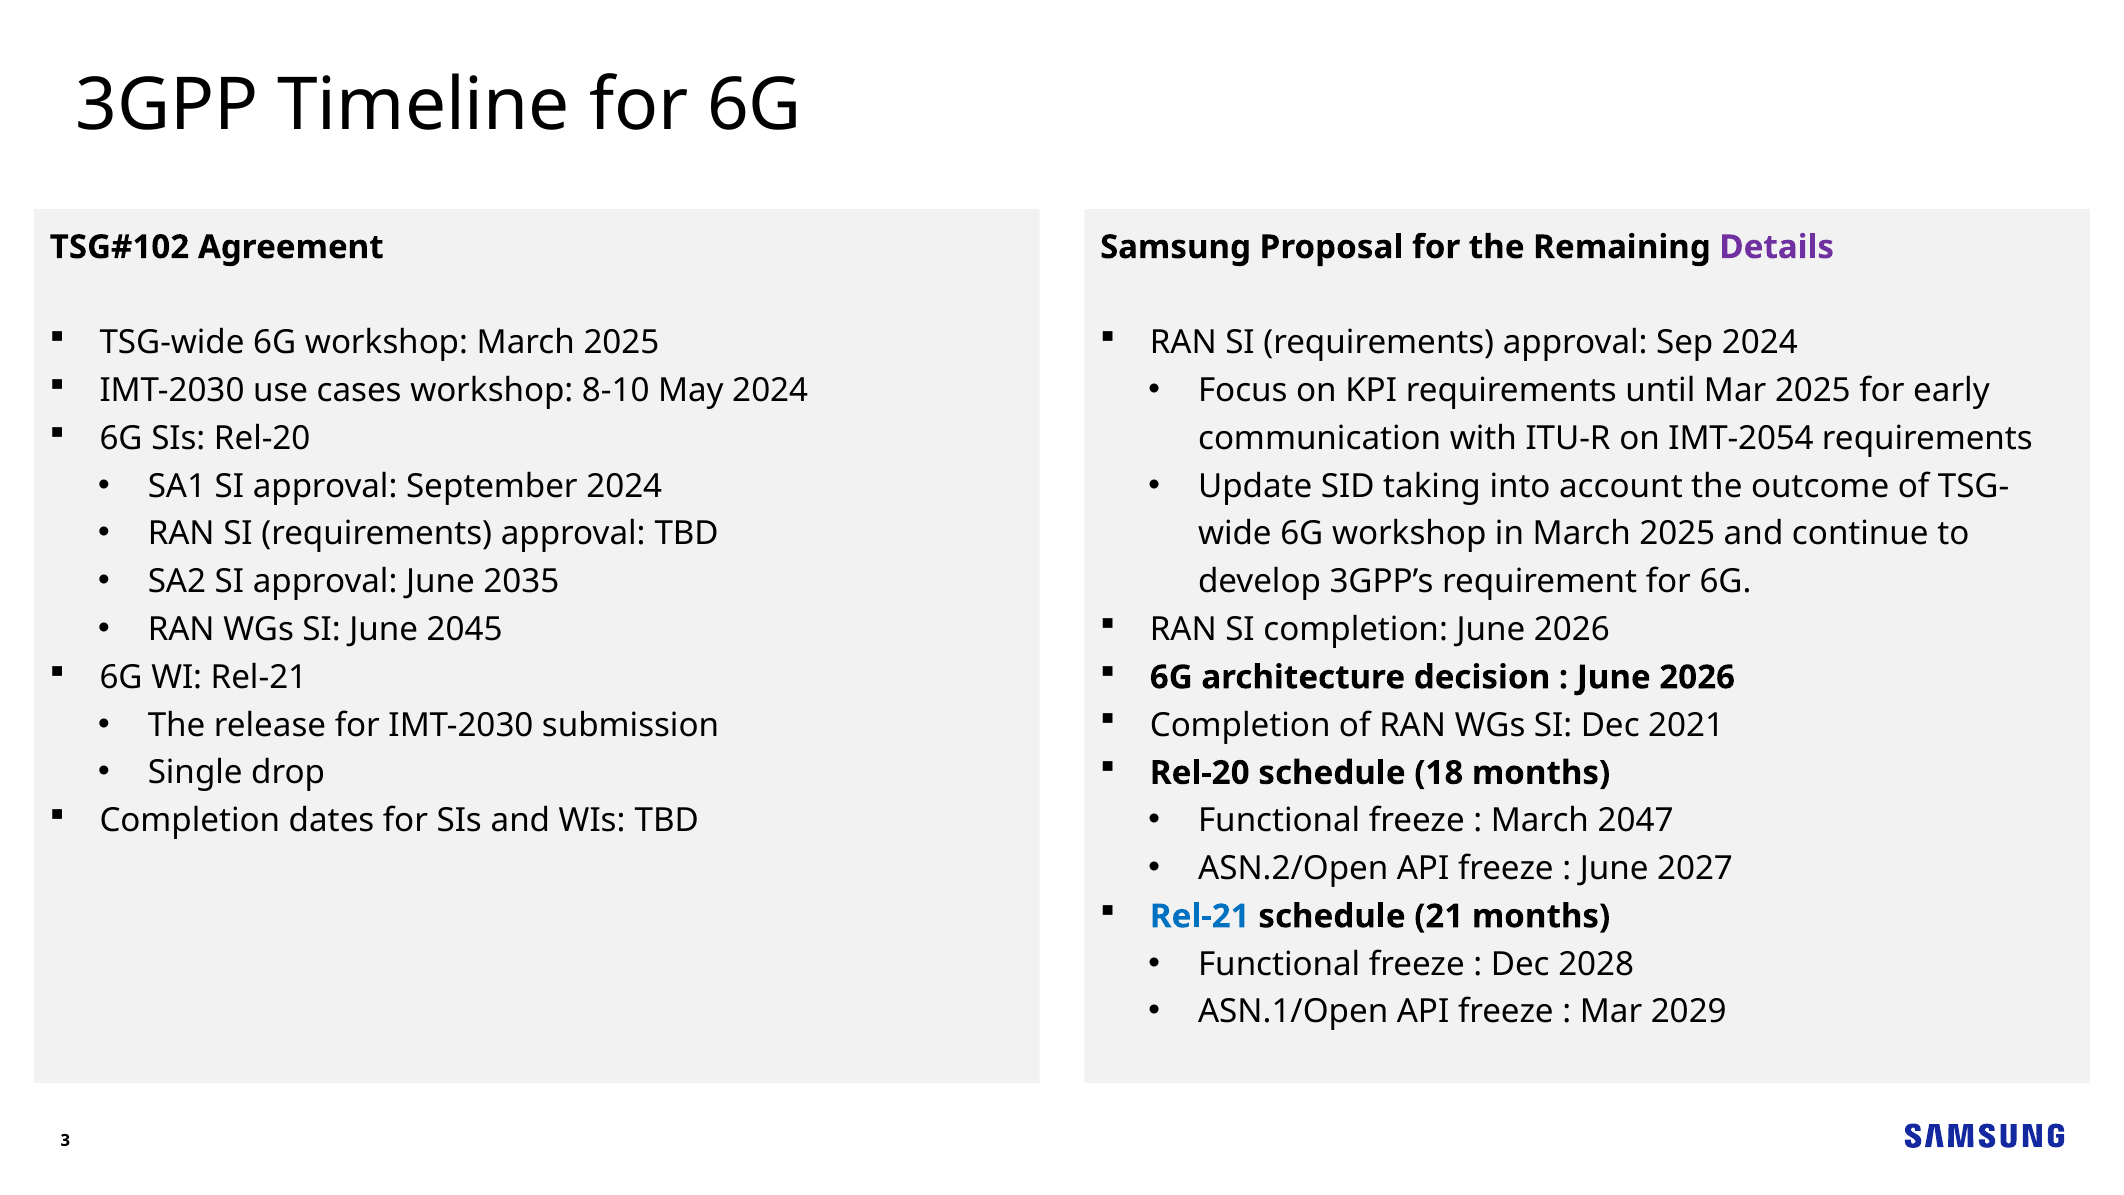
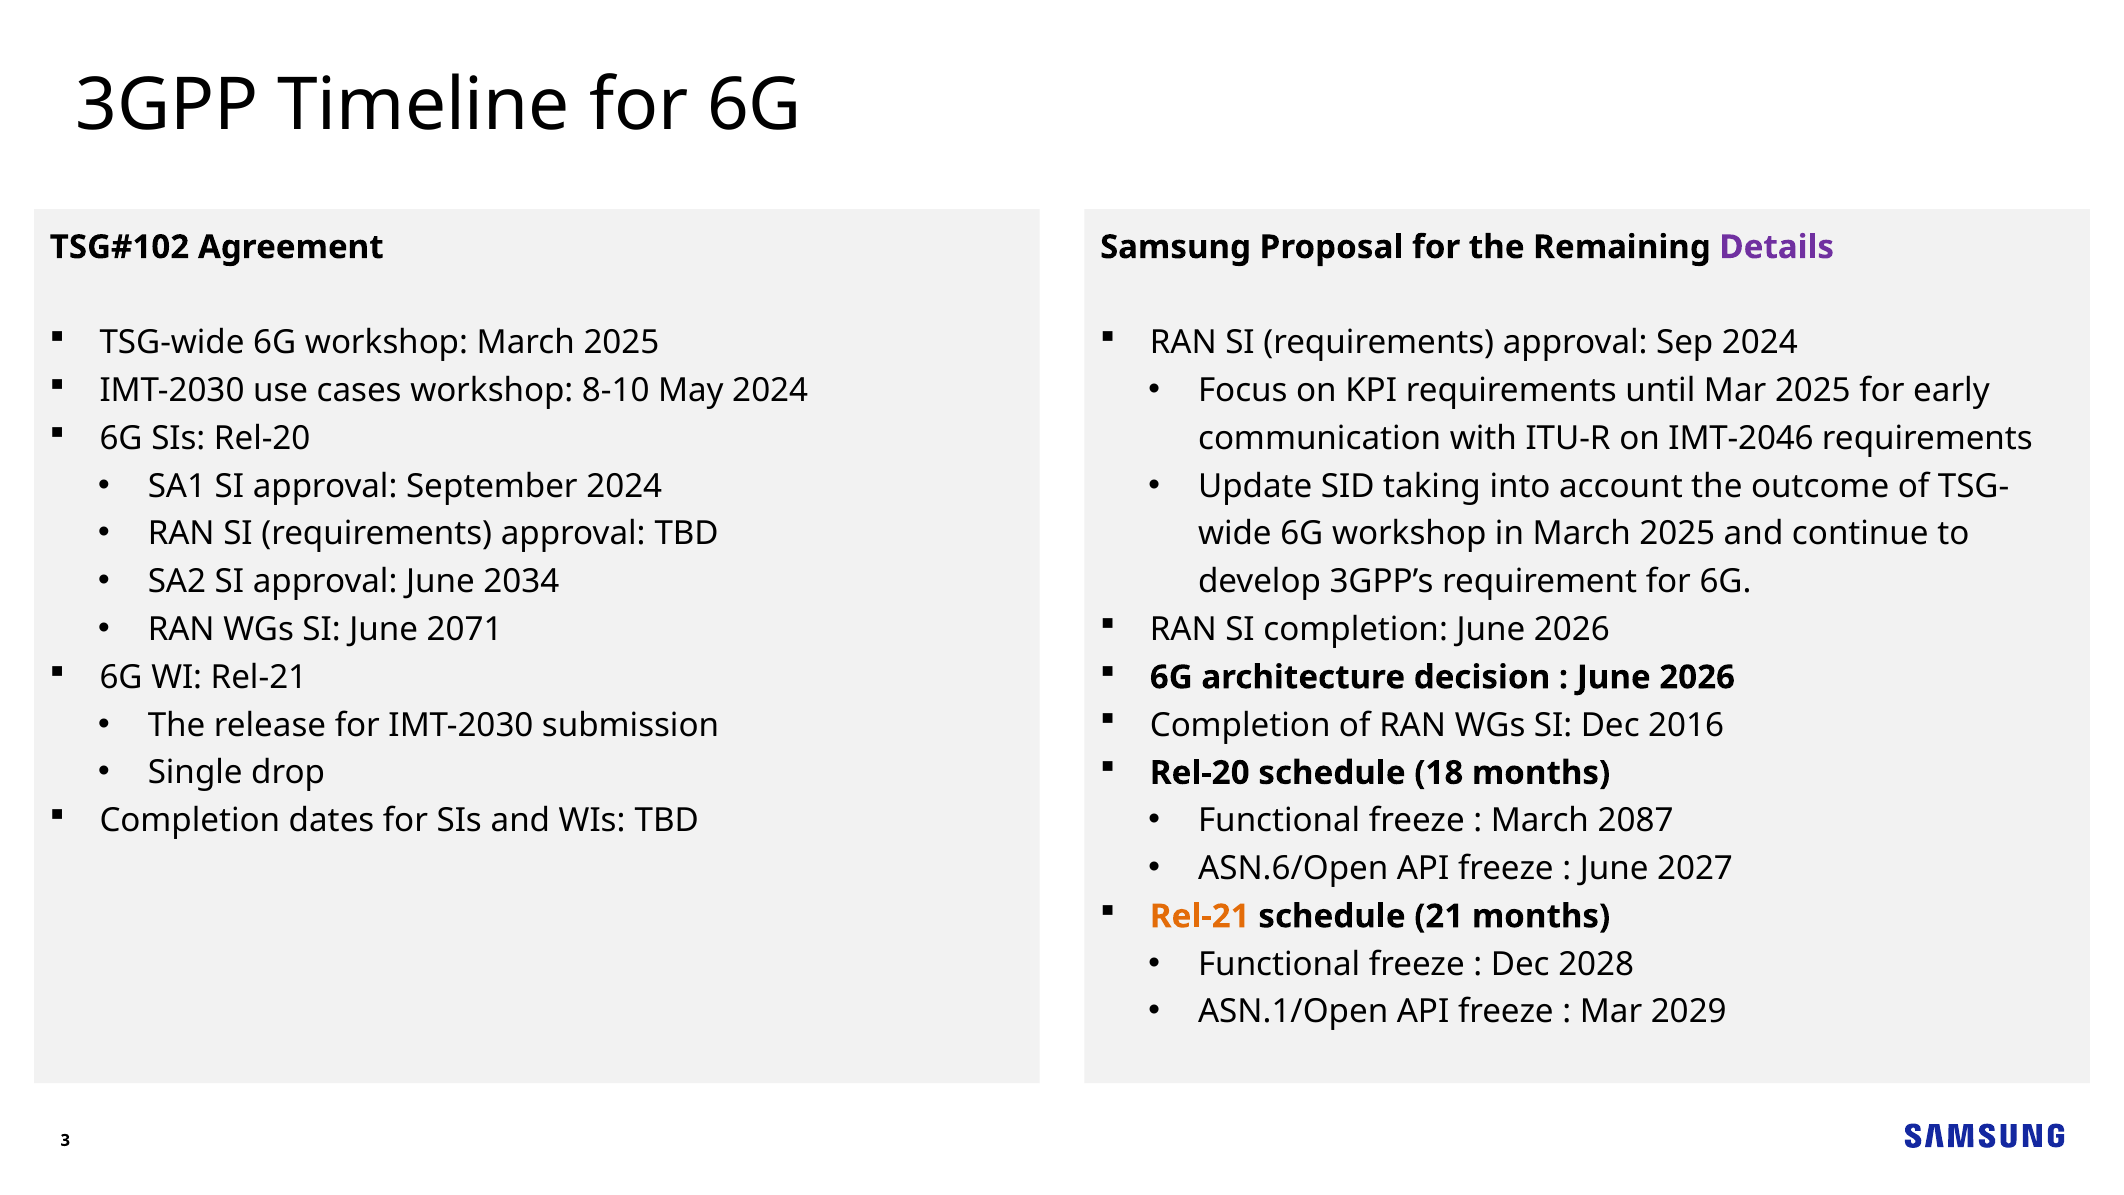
IMT-2054: IMT-2054 -> IMT-2046
2035: 2035 -> 2034
2045: 2045 -> 2071
2021: 2021 -> 2016
2047: 2047 -> 2087
ASN.2/Open: ASN.2/Open -> ASN.6/Open
Rel-21 at (1200, 916) colour: blue -> orange
